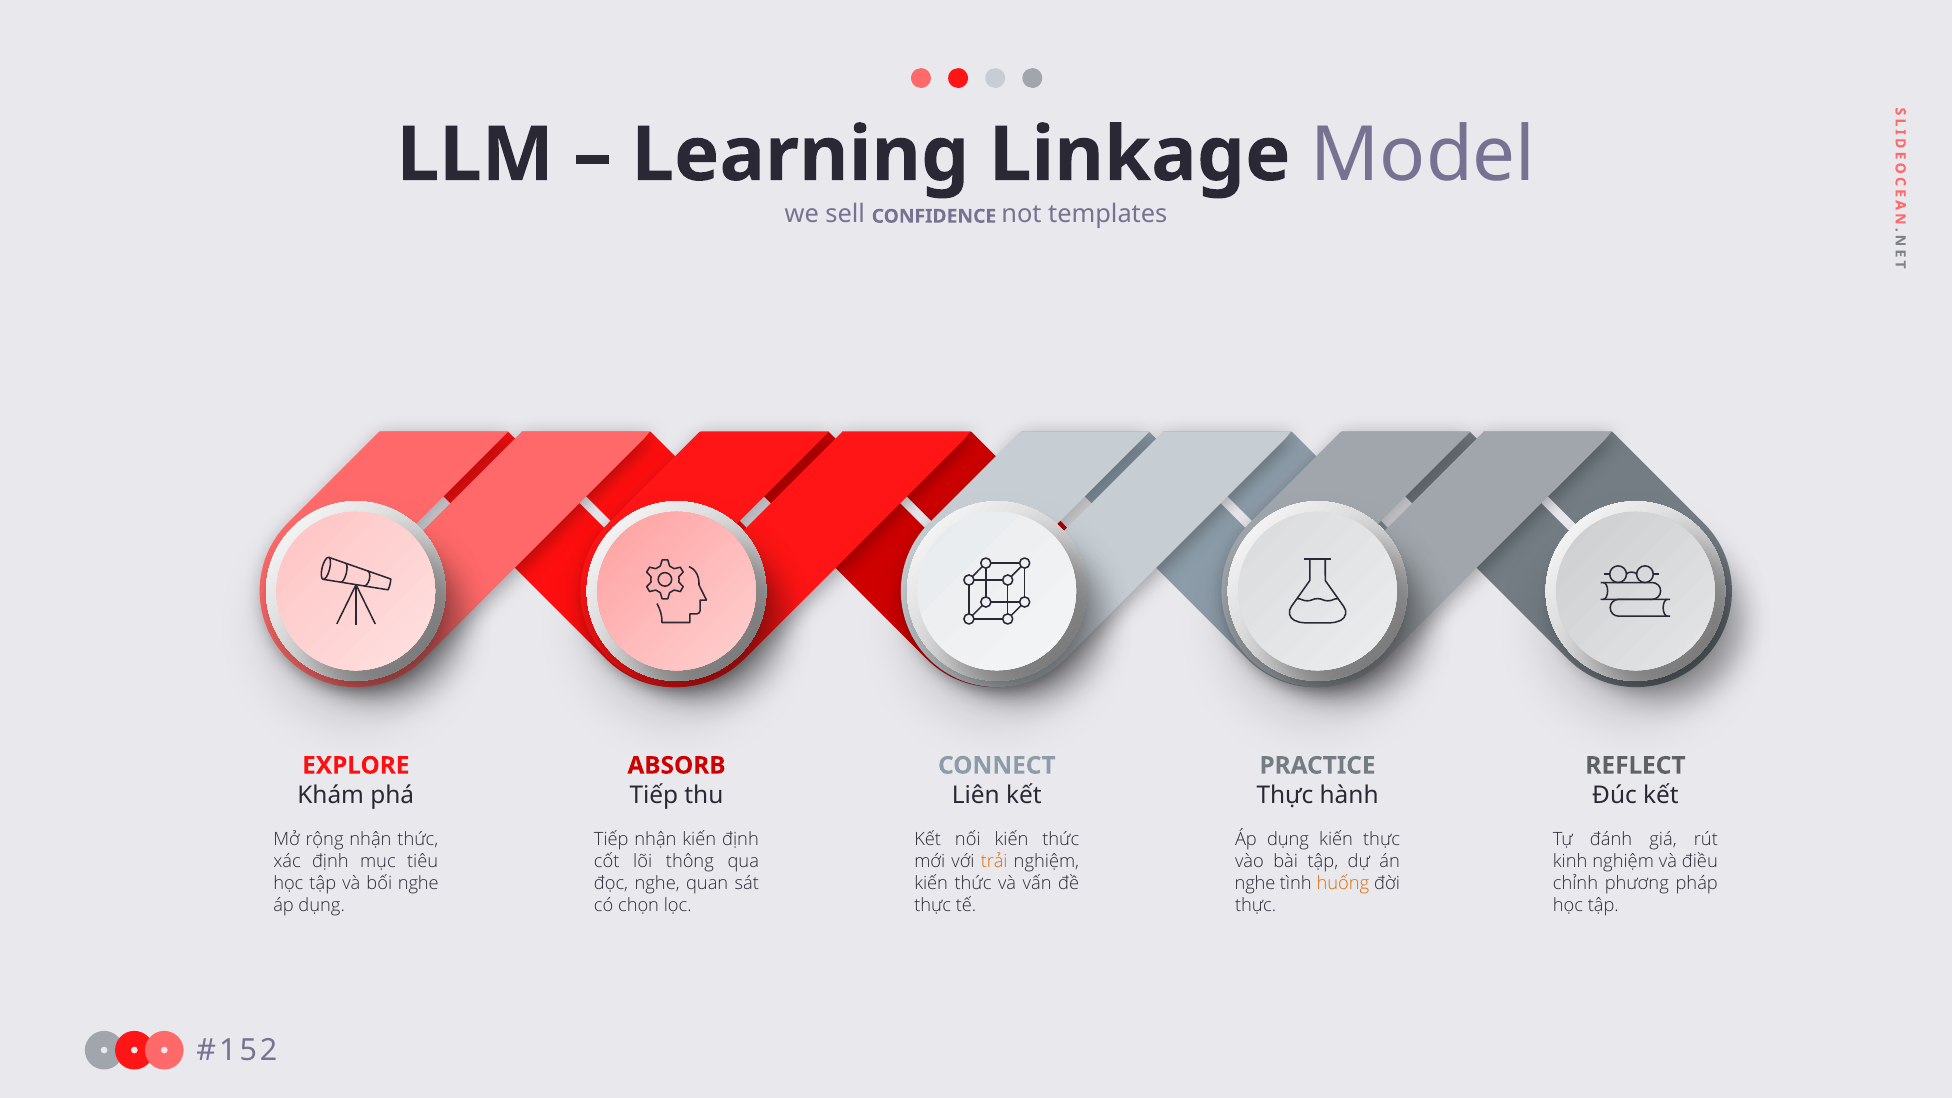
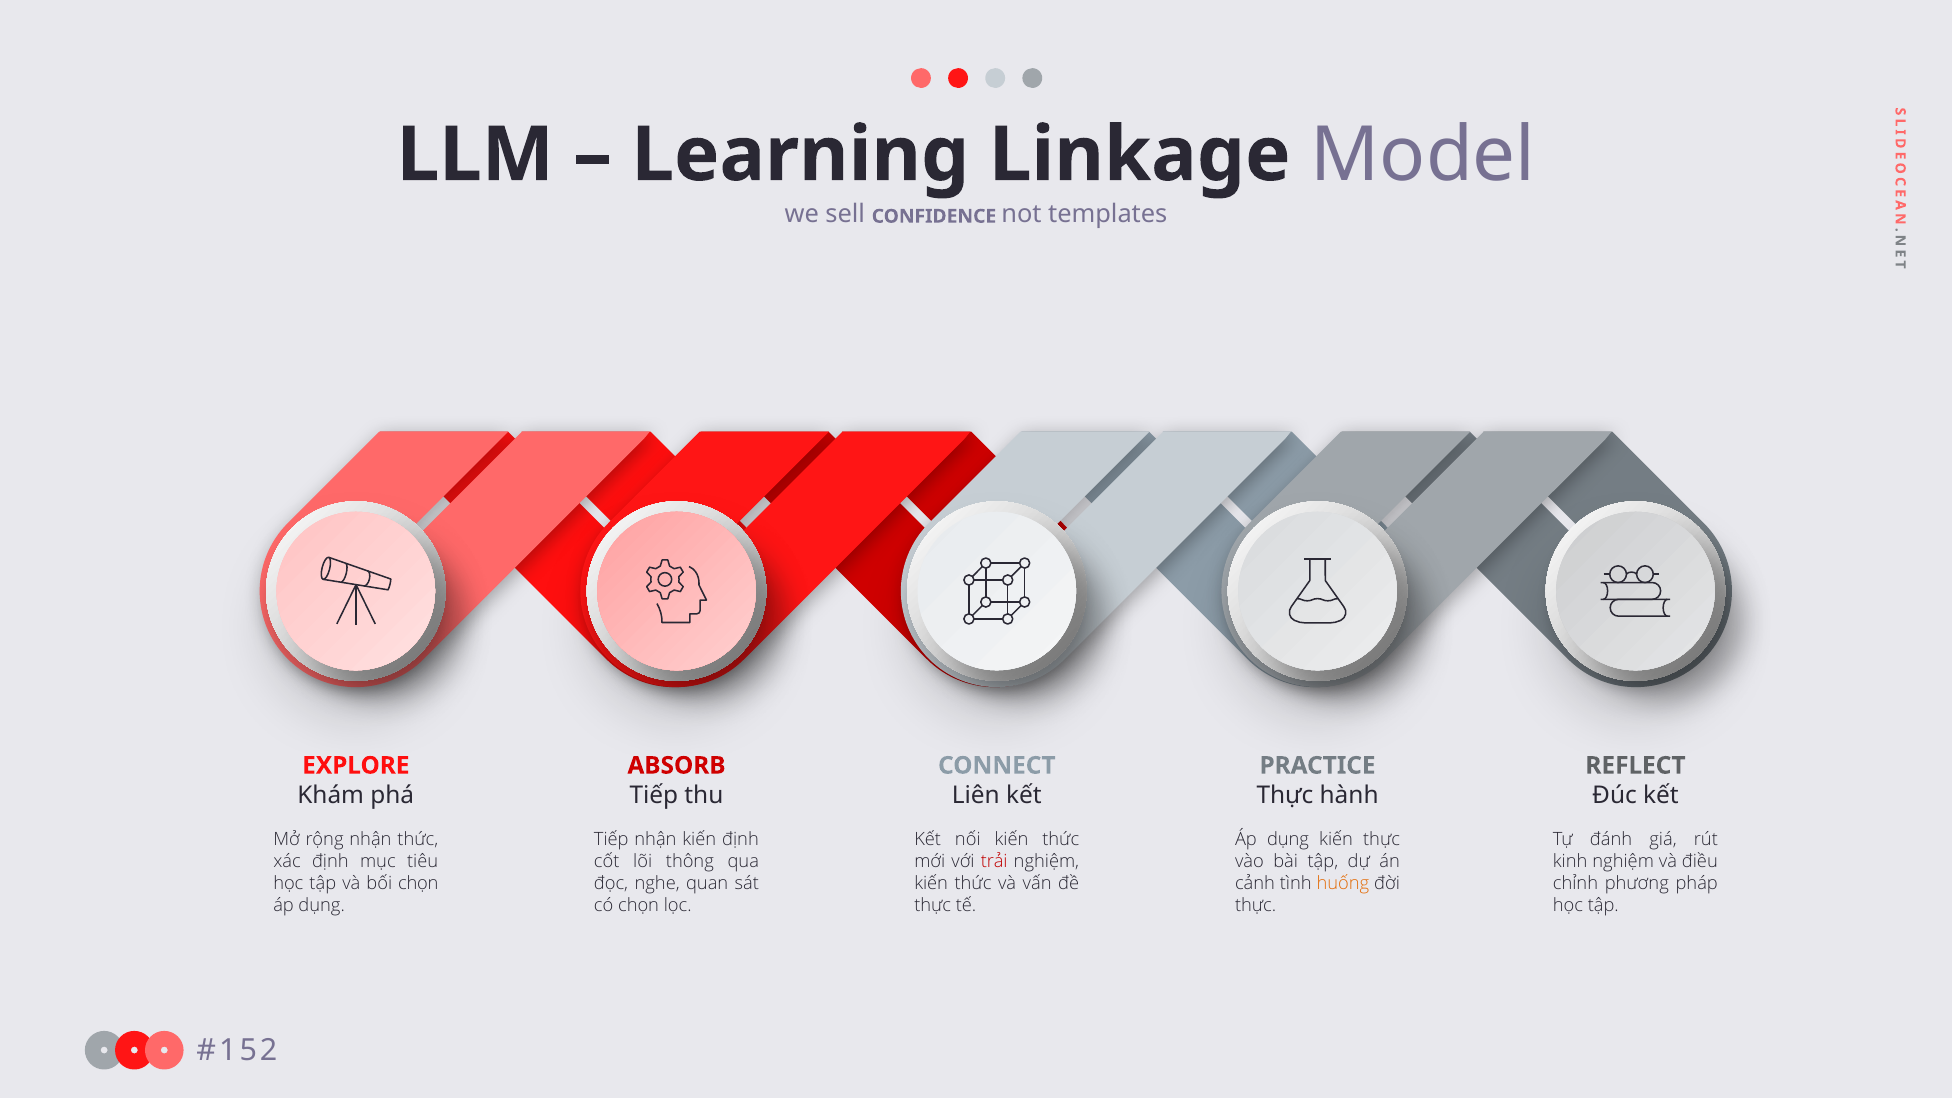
trải colour: orange -> red
bối nghe: nghe -> chọn
nghe at (1255, 883): nghe -> cảnh
